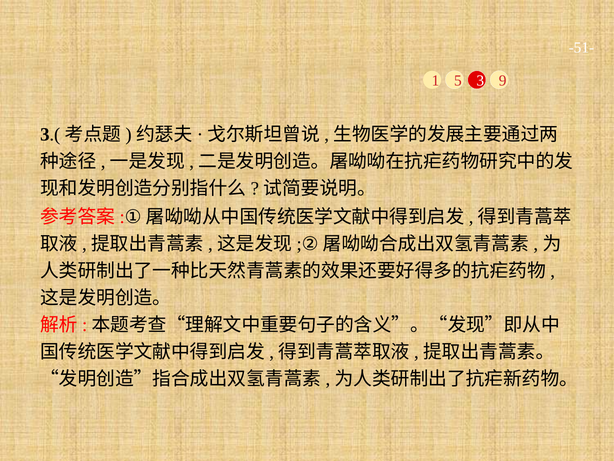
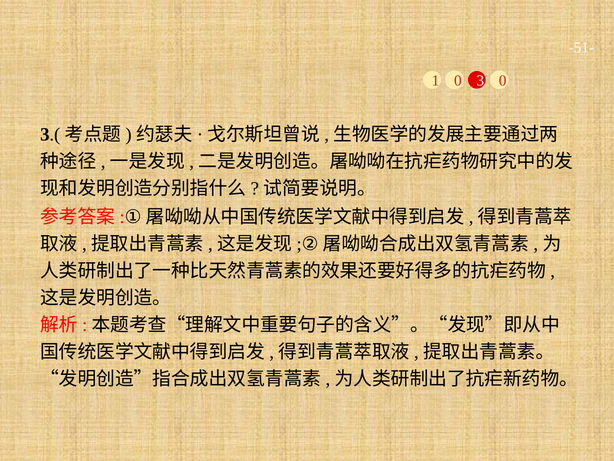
1 5: 5 -> 0
3 9: 9 -> 0
